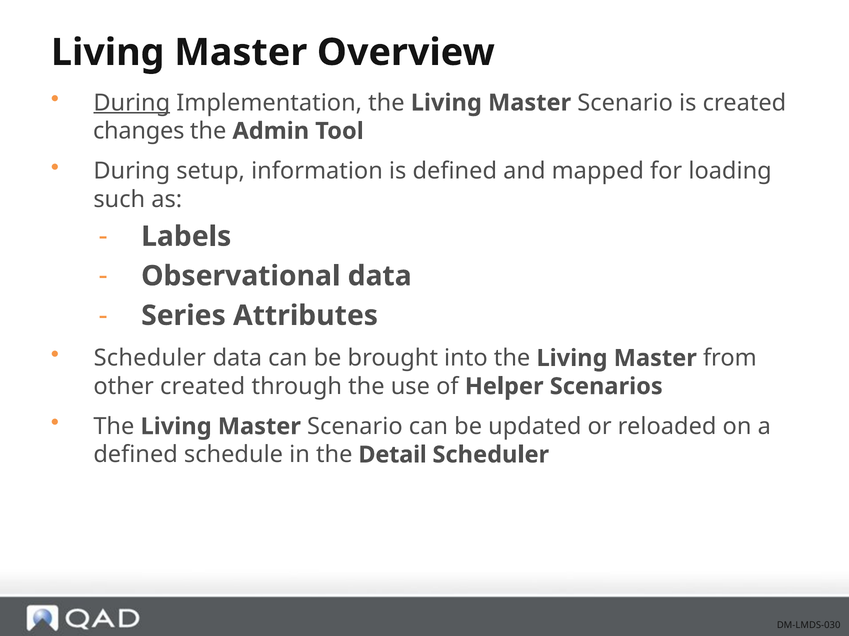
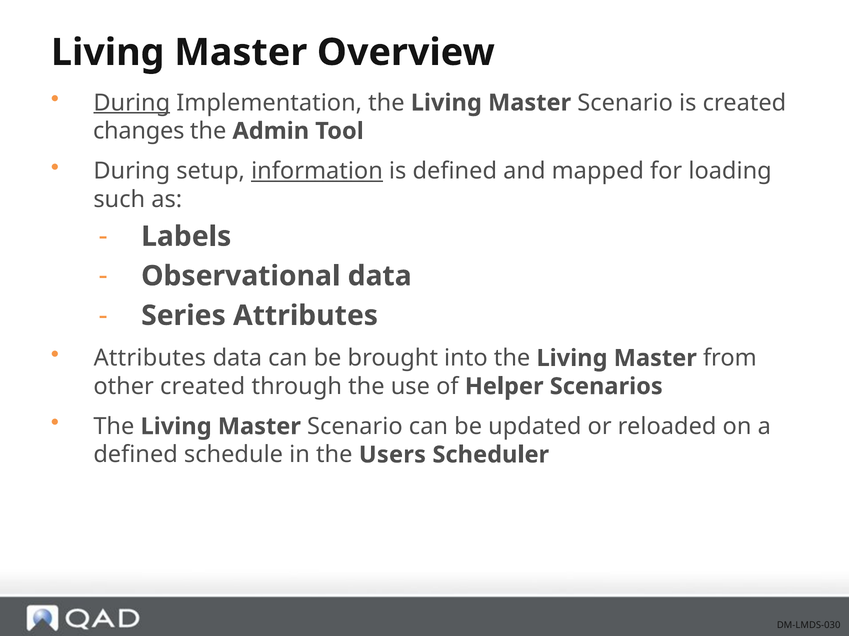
information underline: none -> present
Scheduler at (150, 359): Scheduler -> Attributes
Detail: Detail -> Users
